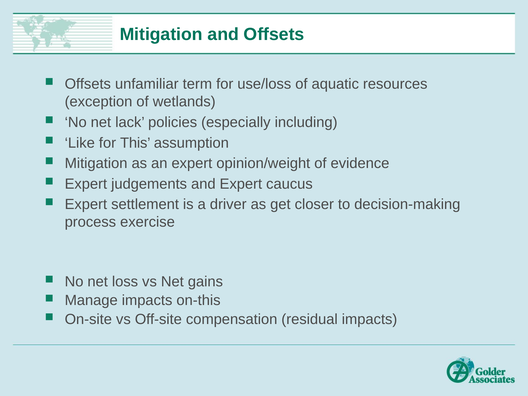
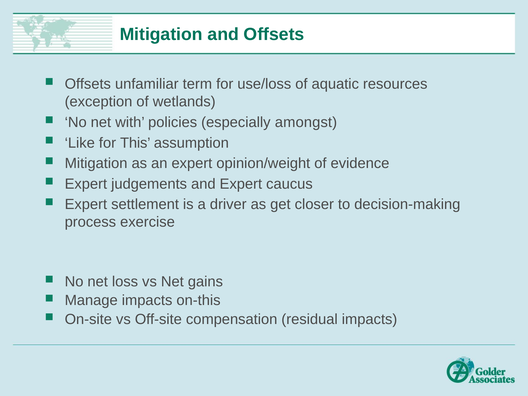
lack: lack -> with
including: including -> amongst
